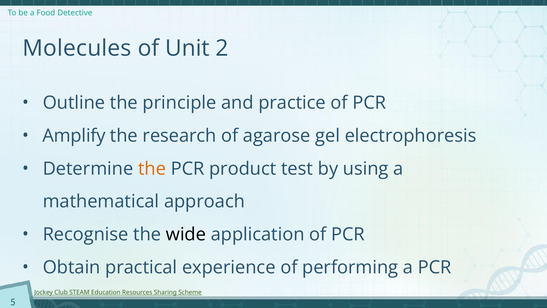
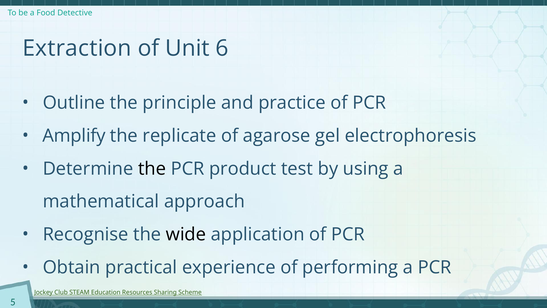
Molecules: Molecules -> Extraction
2: 2 -> 6
research: research -> replicate
the at (152, 168) colour: orange -> black
